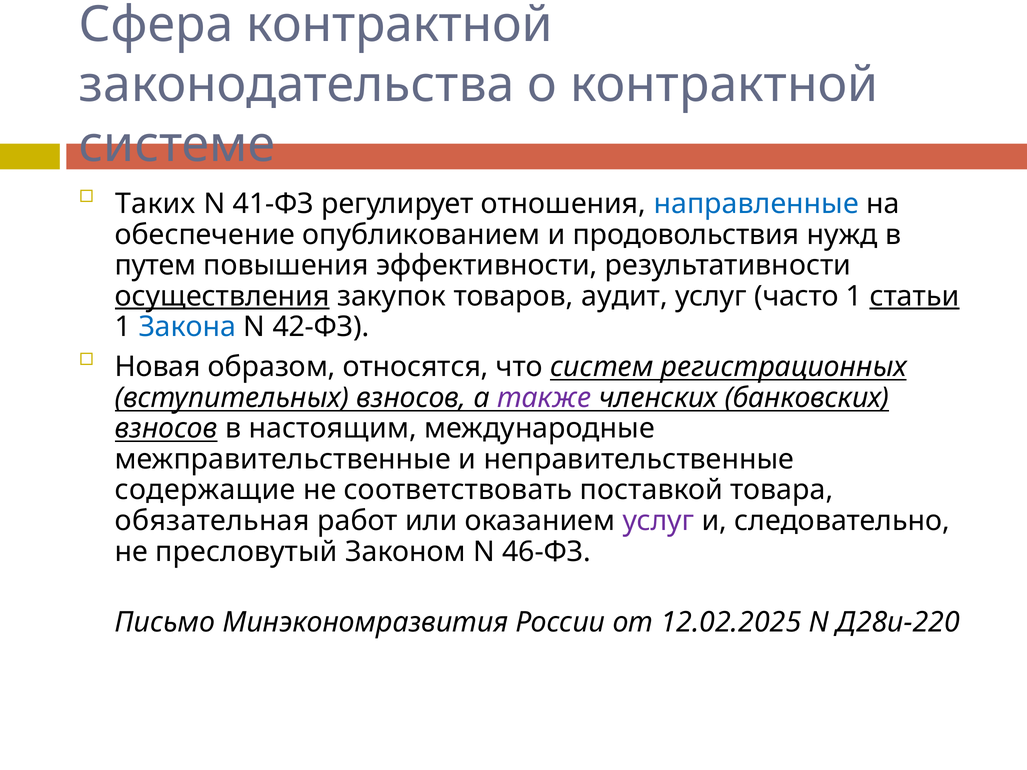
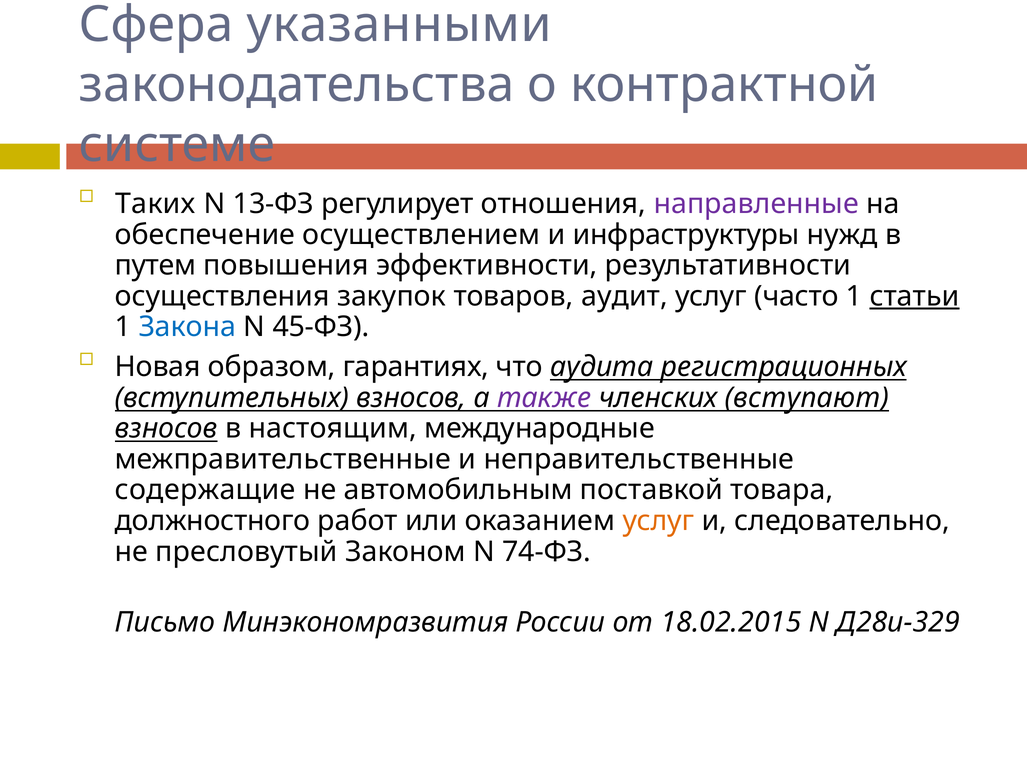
Сфера контрактной: контрактной -> указанными
41-ФЗ: 41-ФЗ -> 13-ФЗ
направленные colour: blue -> purple
опубликованием: опубликованием -> осуществлением
продовольствия: продовольствия -> инфраструктуры
осуществления underline: present -> none
42-ФЗ: 42-ФЗ -> 45-ФЗ
относятся: относятся -> гарантиях
систем: систем -> аудита
банковских: банковских -> вступают
соответствовать: соответствовать -> автомобильным
обязательная: обязательная -> должностного
услуг at (658, 521) colour: purple -> orange
46-ФЗ: 46-ФЗ -> 74-ФЗ
12.02.2025: 12.02.2025 -> 18.02.2015
Д28и-220: Д28и-220 -> Д28и-329
